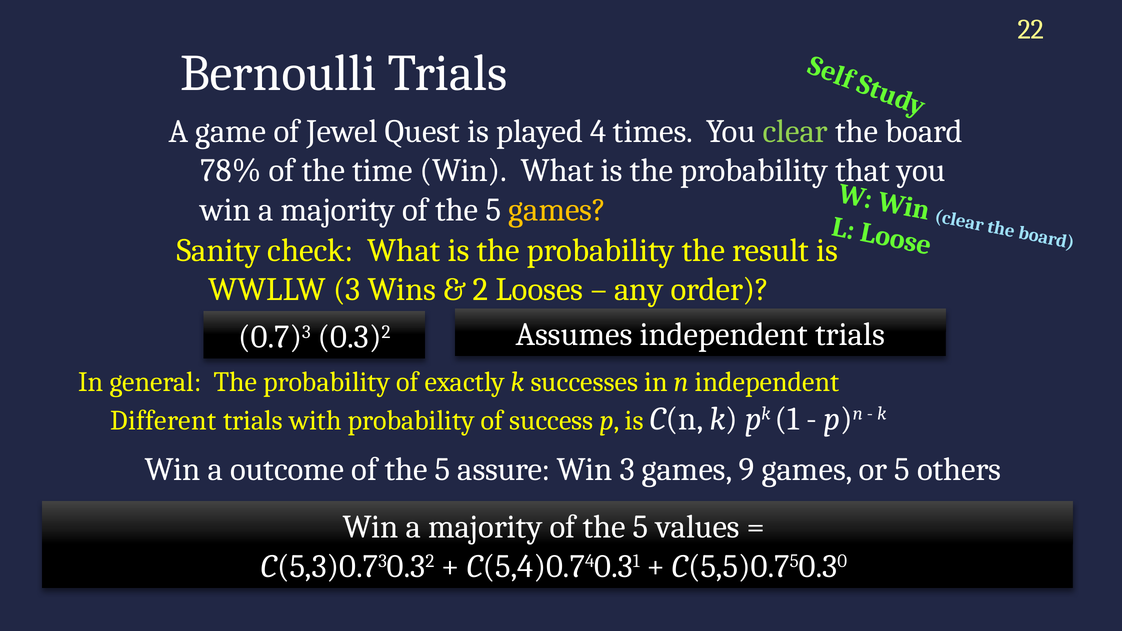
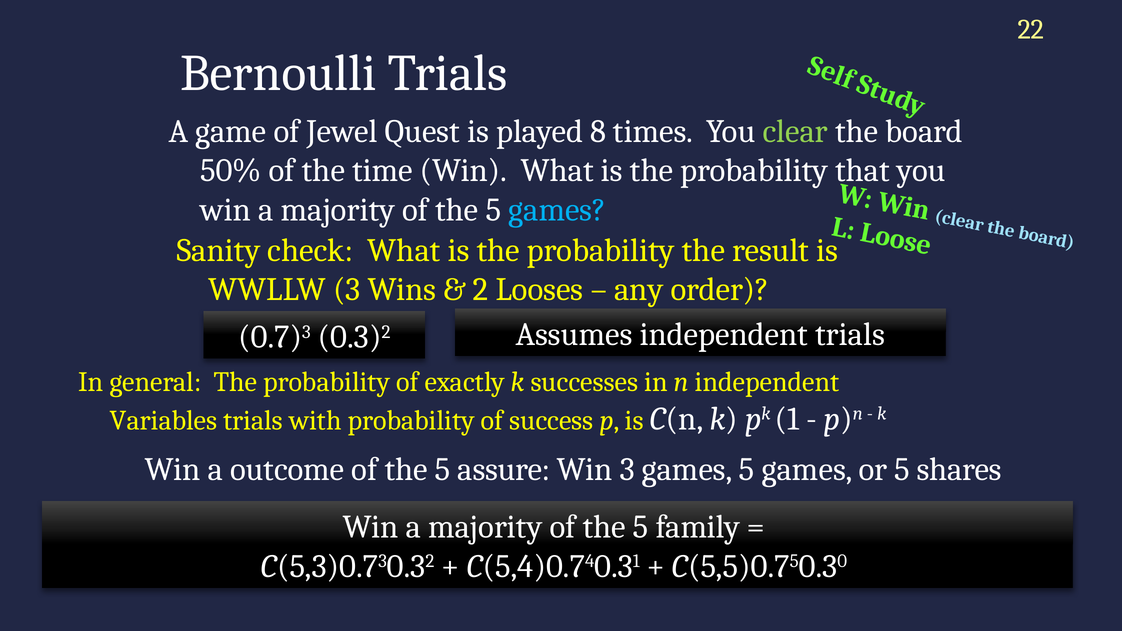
4: 4 -> 8
78%: 78% -> 50%
games at (557, 210) colour: yellow -> light blue
Different: Different -> Variables
games 9: 9 -> 5
others: others -> shares
values: values -> family
